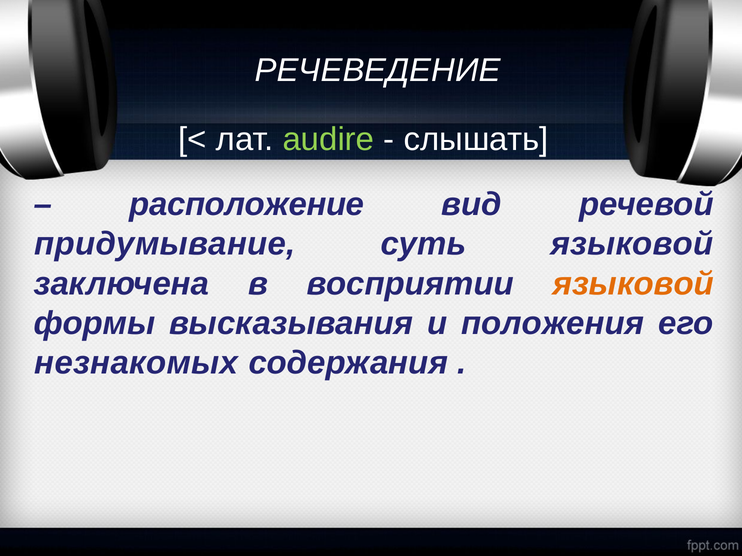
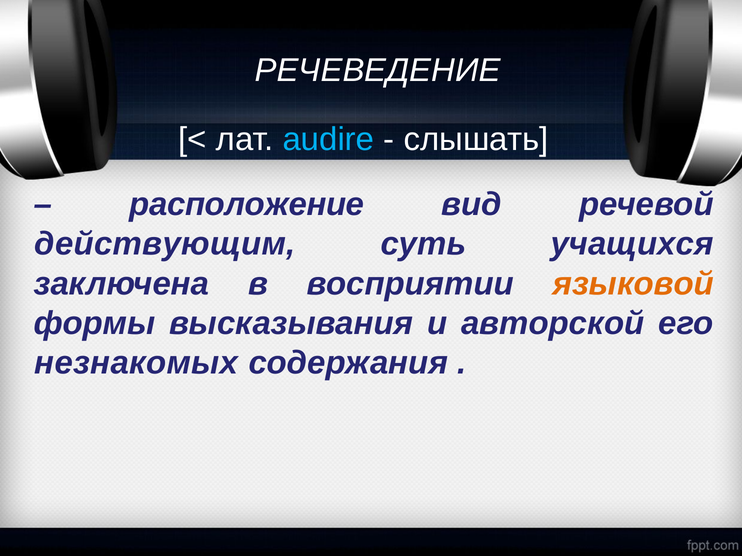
audire colour: light green -> light blue
придумывание: придумывание -> действующим
суть языковой: языковой -> учащихся
положения: положения -> авторской
